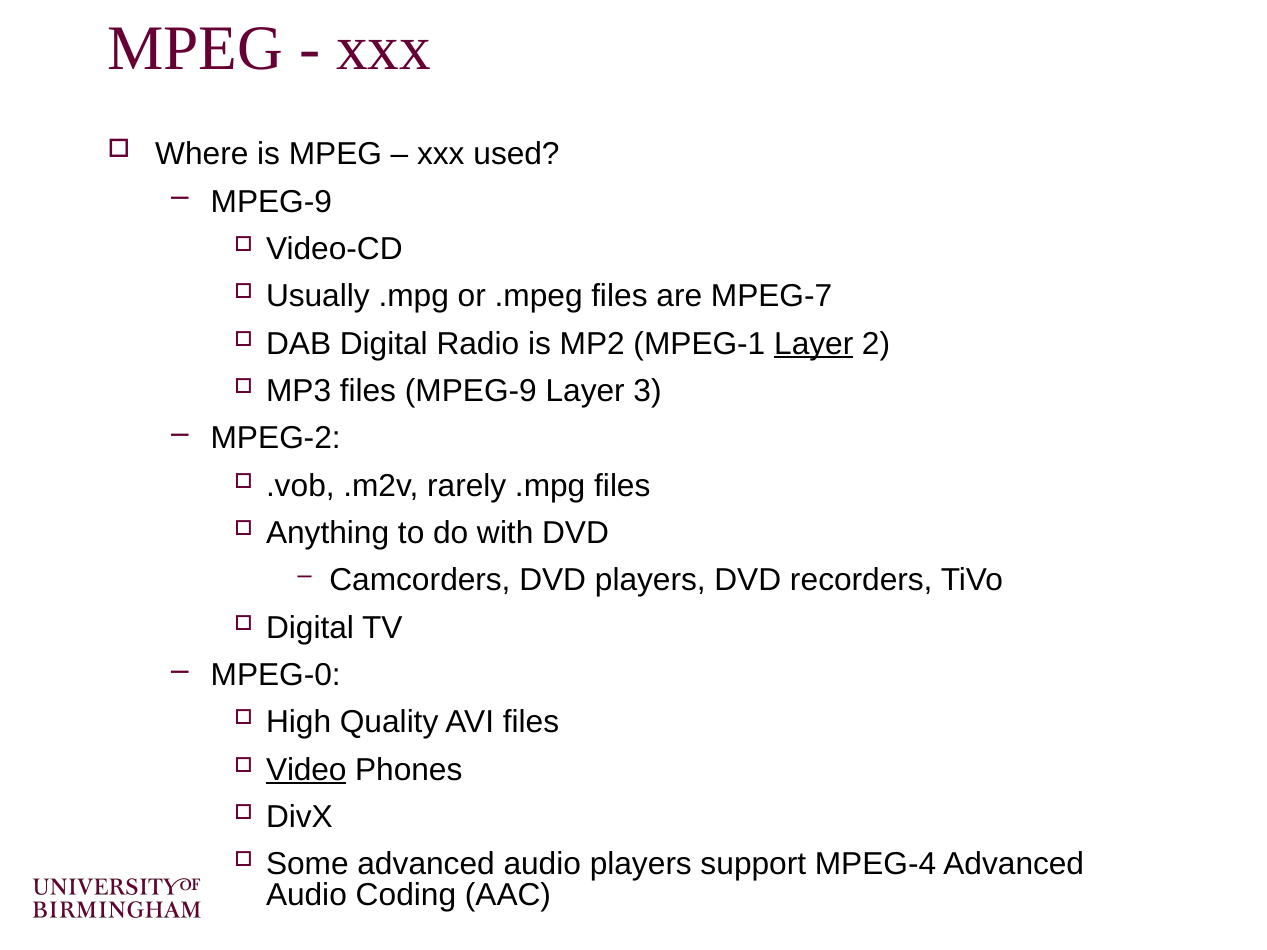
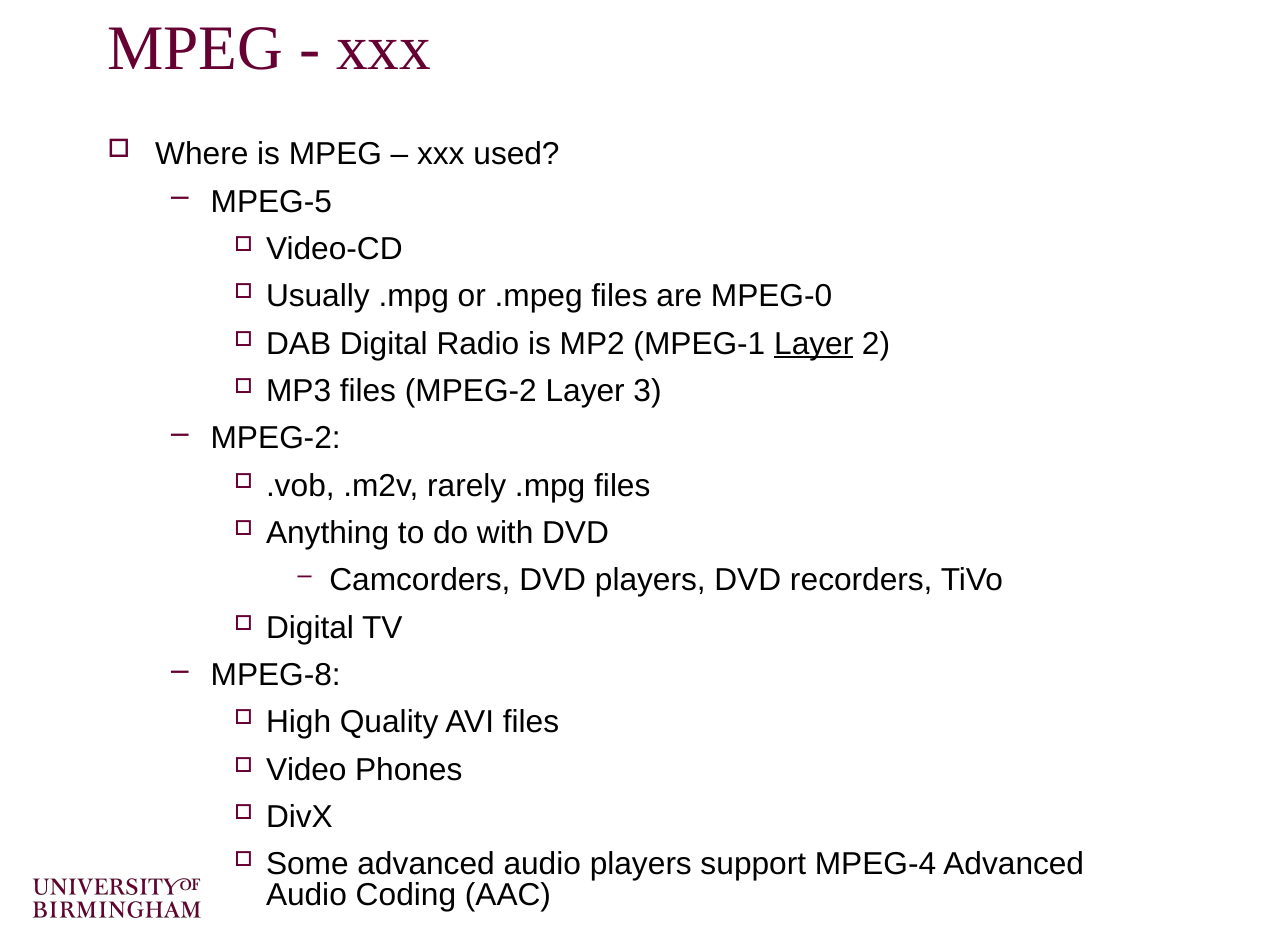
MPEG-9 at (271, 202): MPEG-9 -> MPEG-5
MPEG-7: MPEG-7 -> MPEG-0
files MPEG-9: MPEG-9 -> MPEG-2
MPEG-0: MPEG-0 -> MPEG-8
Video underline: present -> none
